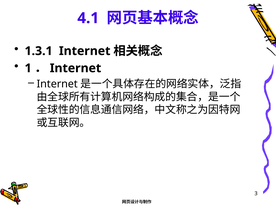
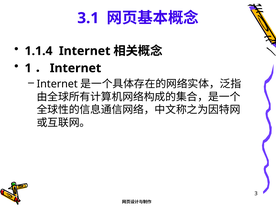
4.1: 4.1 -> 3.1
1.3.1: 1.3.1 -> 1.1.4
